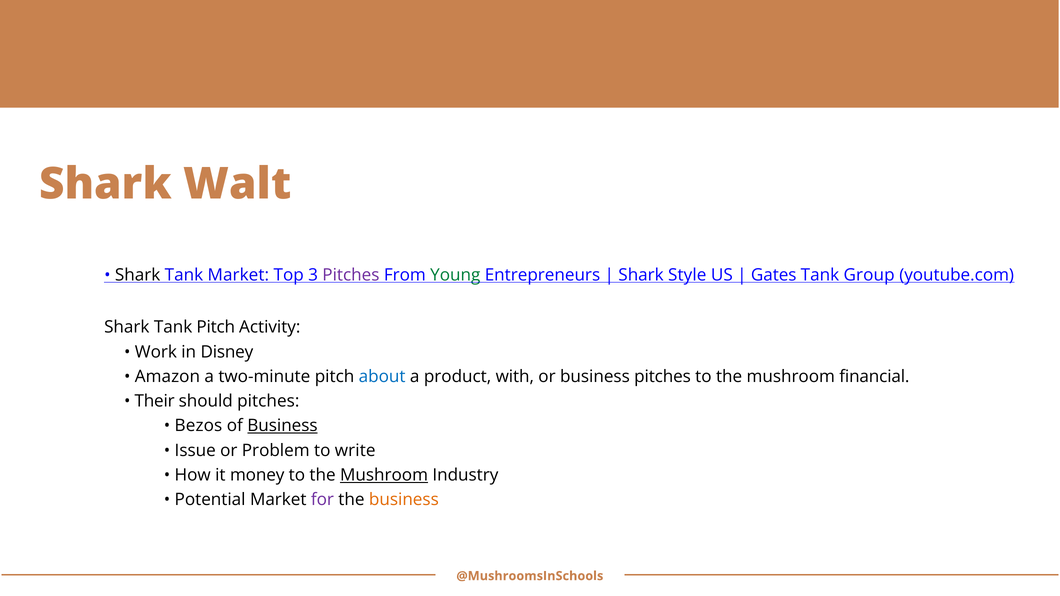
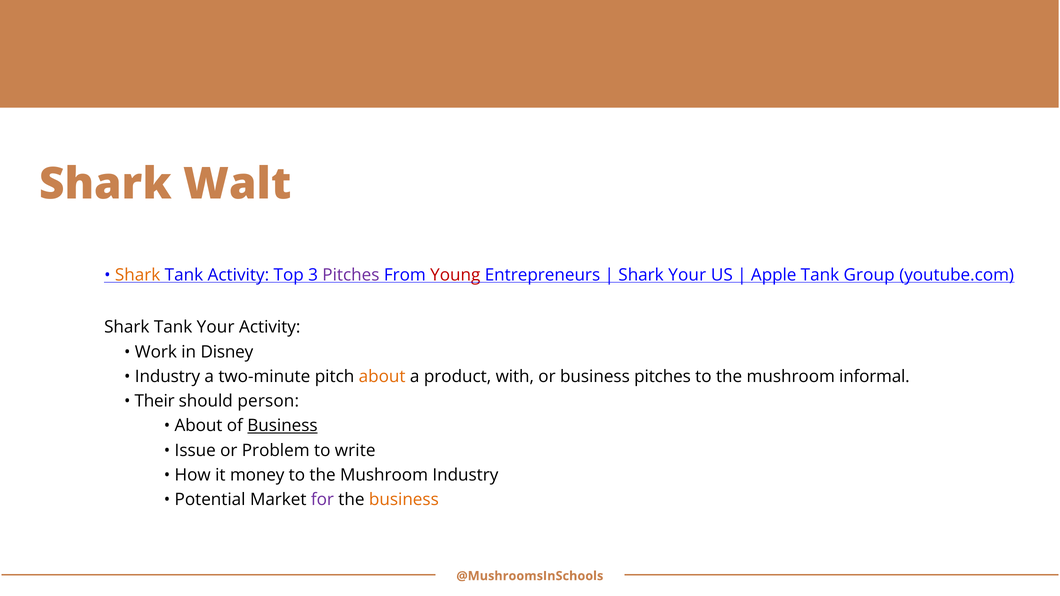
Shark at (138, 275) colour: black -> orange
Tank Market: Market -> Activity
Young colour: green -> red
Shark Style: Style -> Your
Gates: Gates -> Apple
Tank Pitch: Pitch -> Your
Amazon at (167, 377): Amazon -> Industry
about at (382, 377) colour: blue -> orange
financial: financial -> informal
should pitches: pitches -> person
Bezos at (198, 426): Bezos -> About
Mushroom at (384, 475) underline: present -> none
